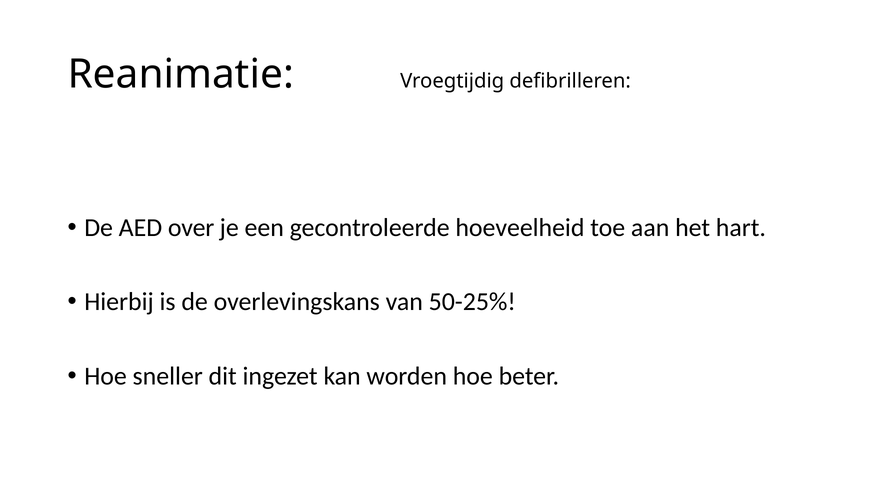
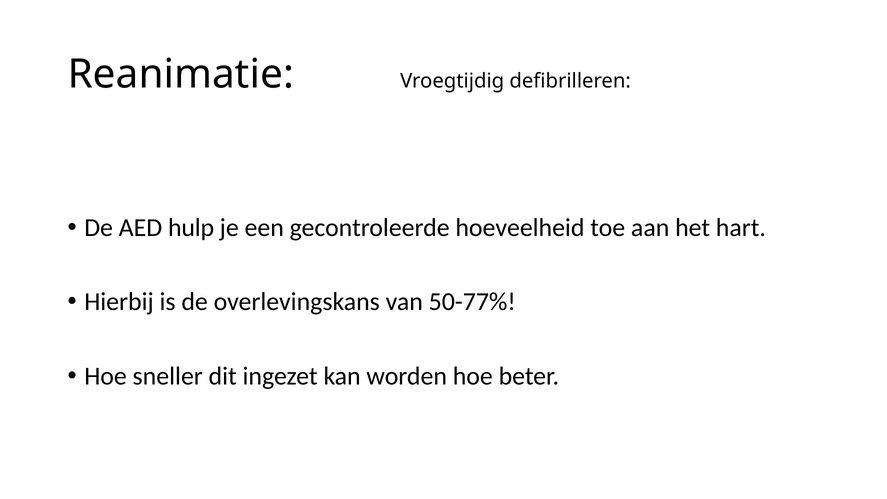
over: over -> hulp
50-25%: 50-25% -> 50-77%
